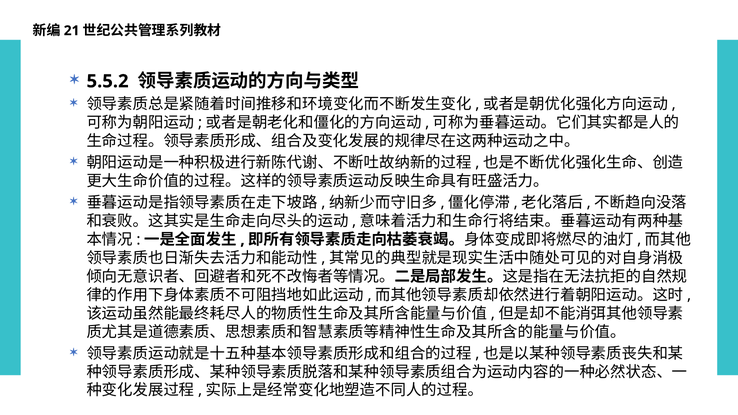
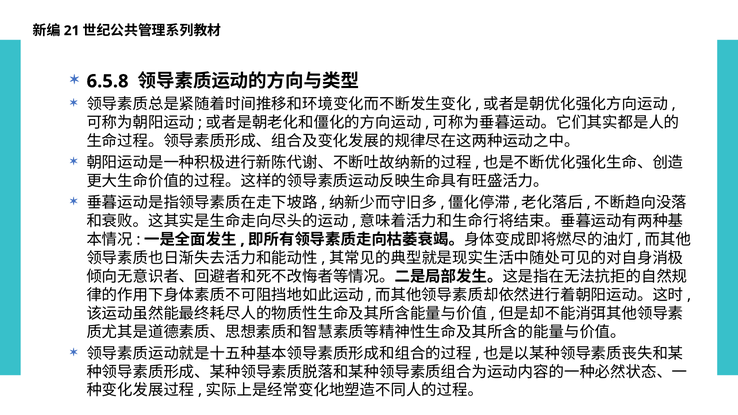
5.5.2: 5.5.2 -> 6.5.8
